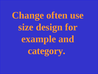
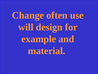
size: size -> will
category: category -> material
